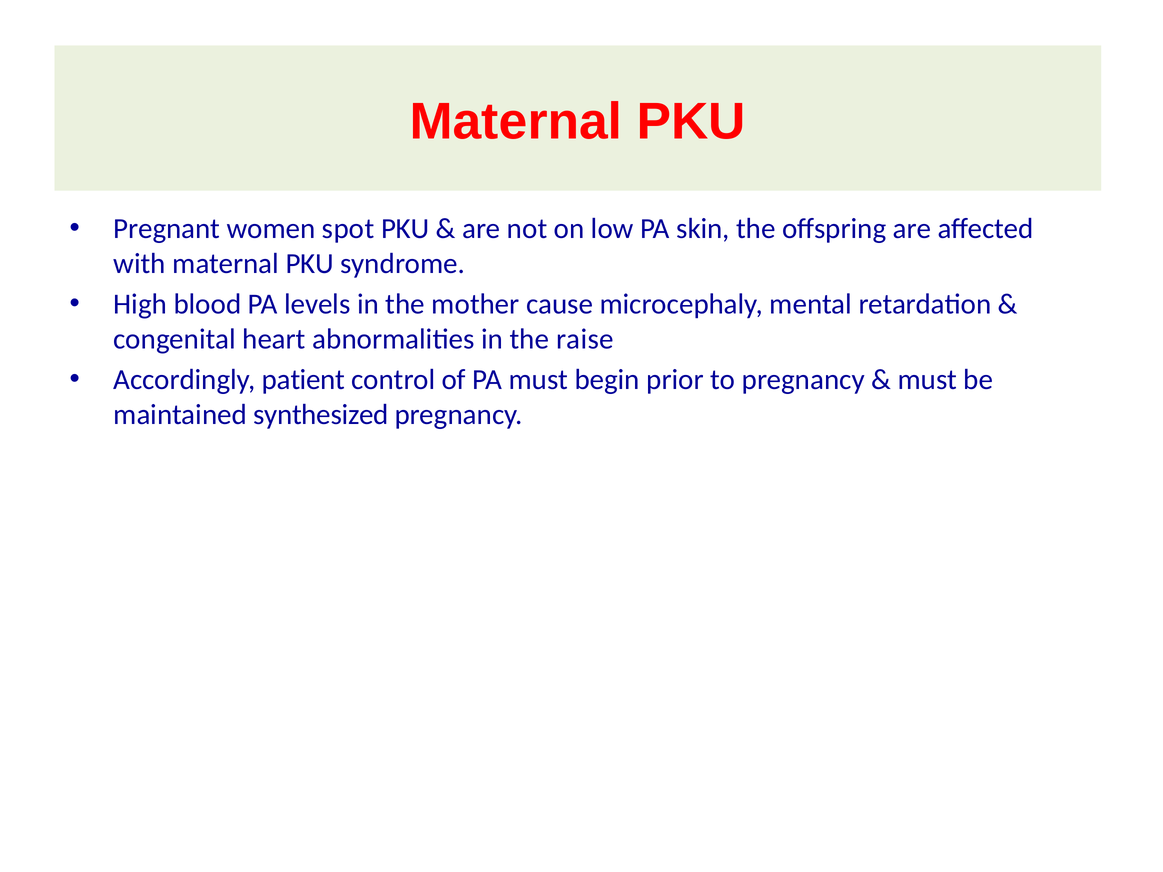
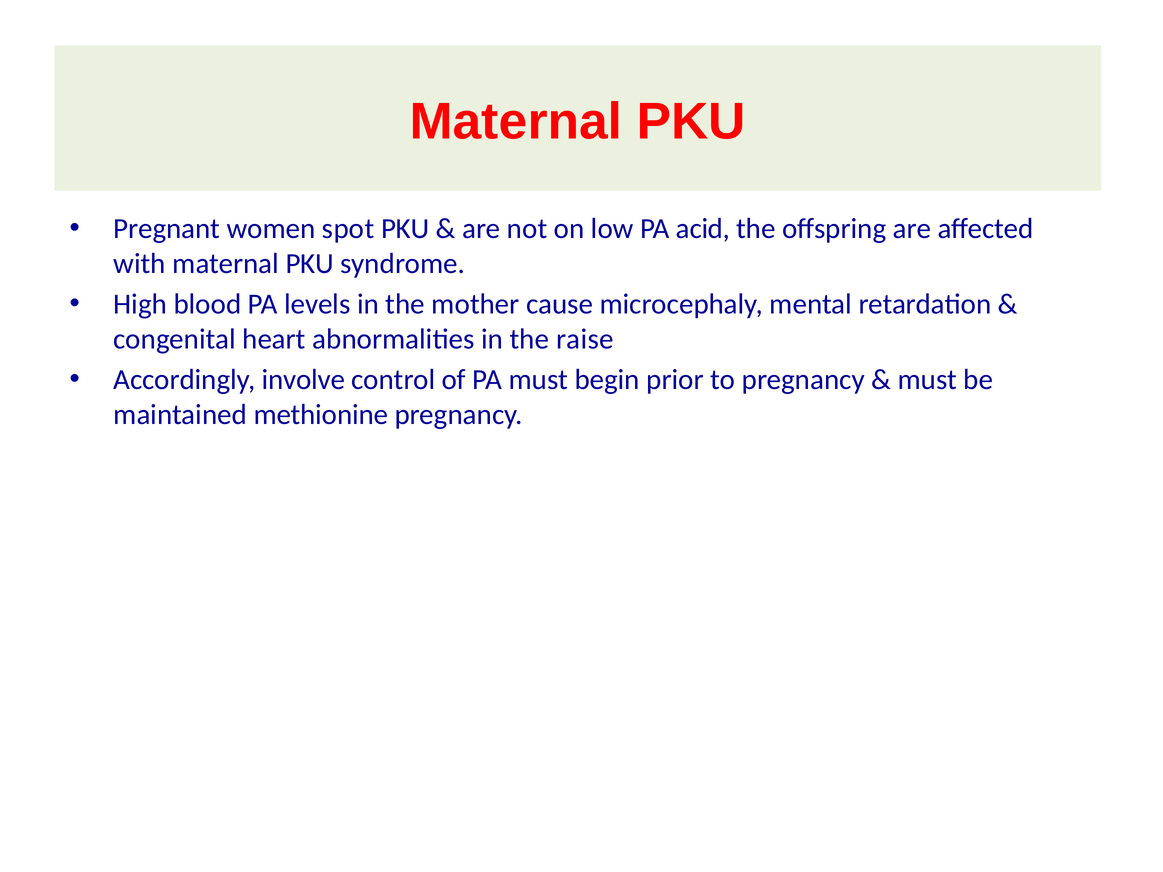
skin: skin -> acid
patient: patient -> involve
synthesized: synthesized -> methionine
